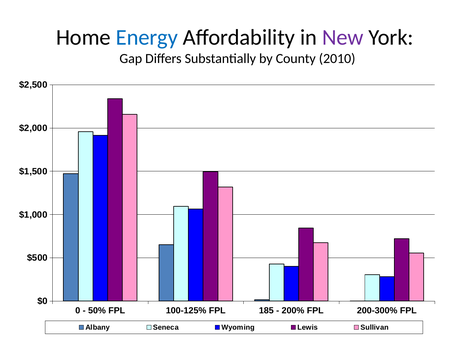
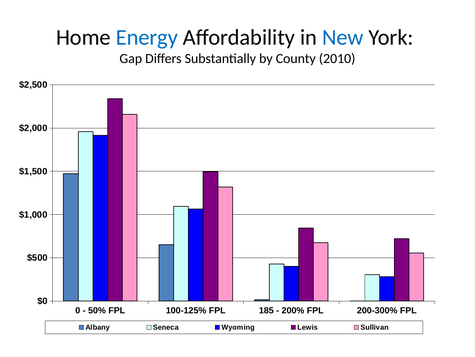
New colour: purple -> blue
